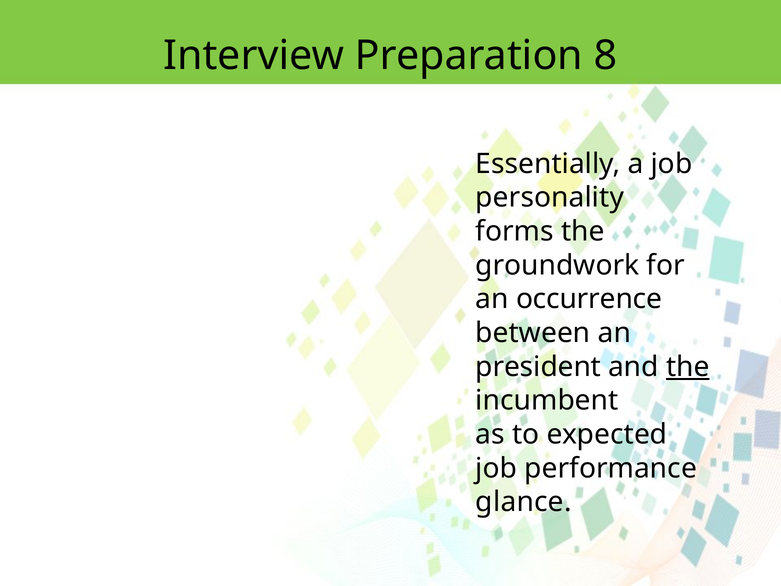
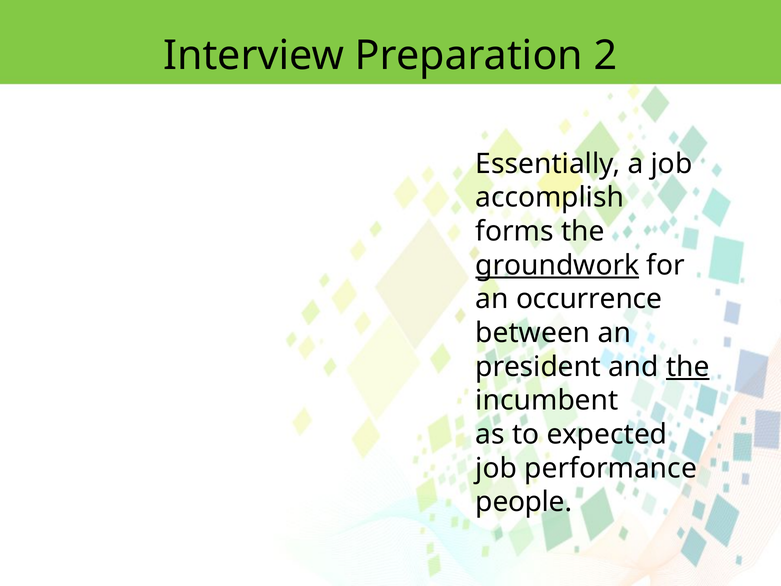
8: 8 -> 2
personality: personality -> accomplish
groundwork underline: none -> present
glance: glance -> people
